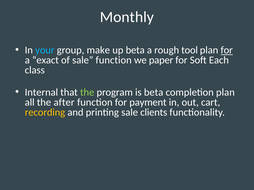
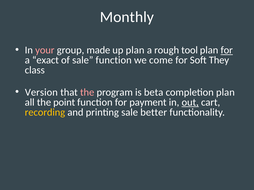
your colour: light blue -> pink
make: make -> made
up beta: beta -> plan
paper: paper -> come
Each: Each -> They
Internal: Internal -> Version
the at (87, 92) colour: light green -> pink
after: after -> point
out underline: none -> present
clients: clients -> better
